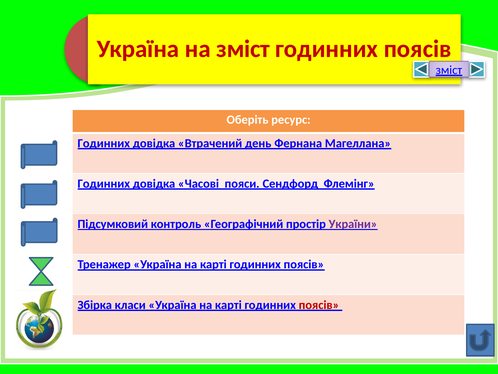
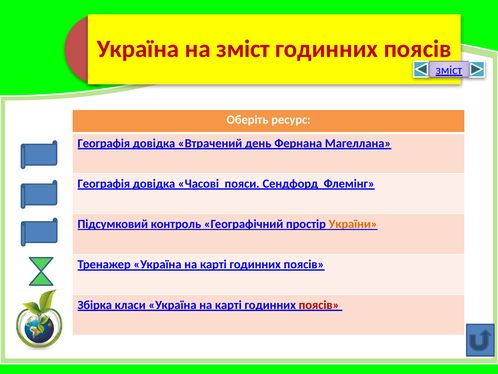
Годинних at (104, 143): Годинних -> Географія
Годинних at (104, 183): Годинних -> Географія
України colour: purple -> orange
